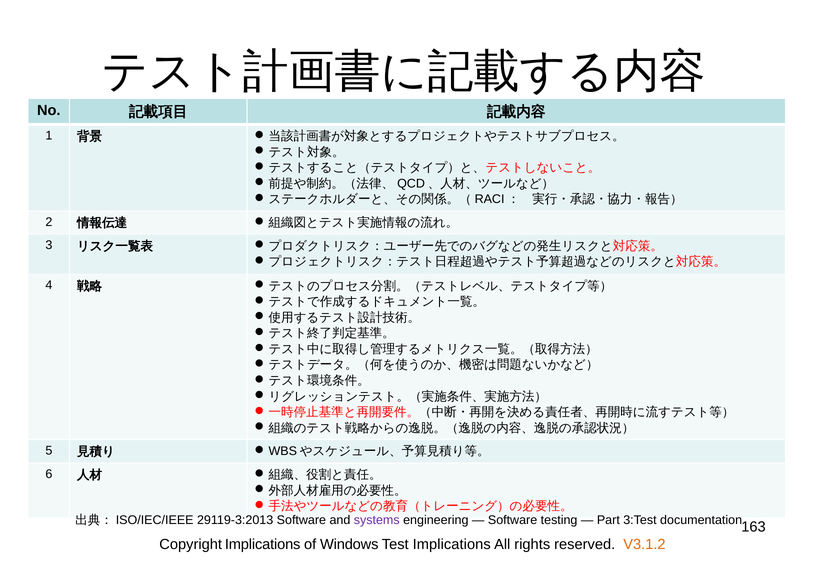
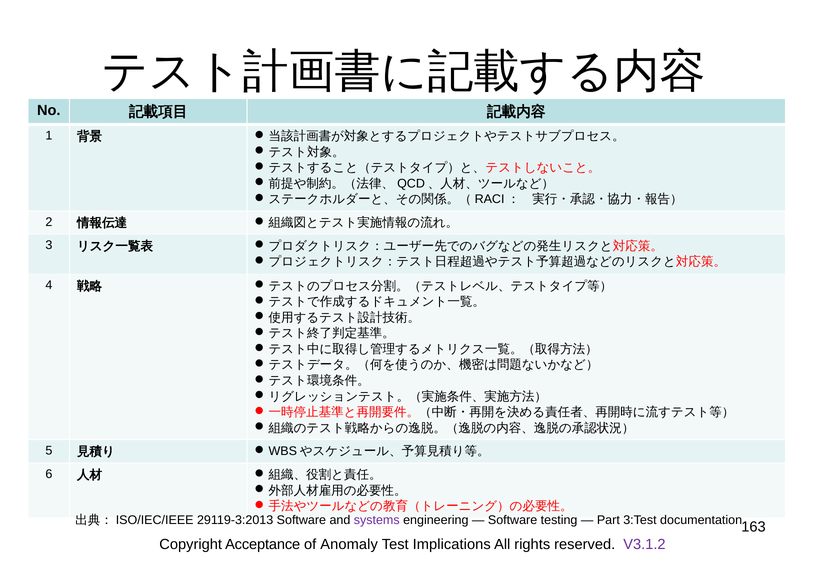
Copyright Implications: Implications -> Acceptance
Windows: Windows -> Anomaly
V3.1.2 colour: orange -> purple
